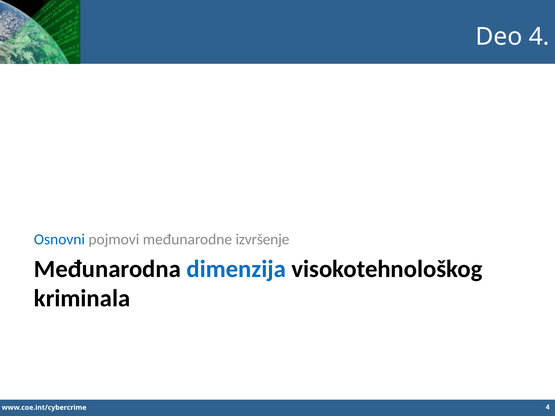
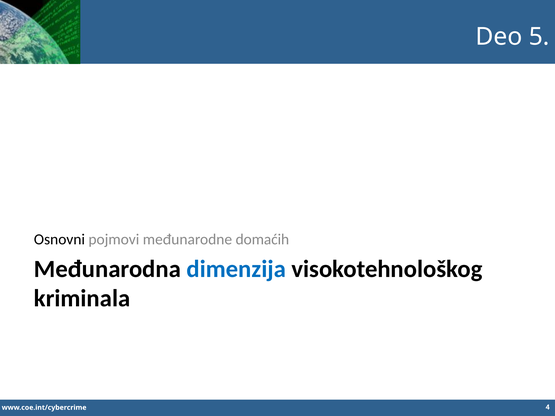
Deo 4: 4 -> 5
Osnovni colour: blue -> black
izvršenje: izvršenje -> domaćih
